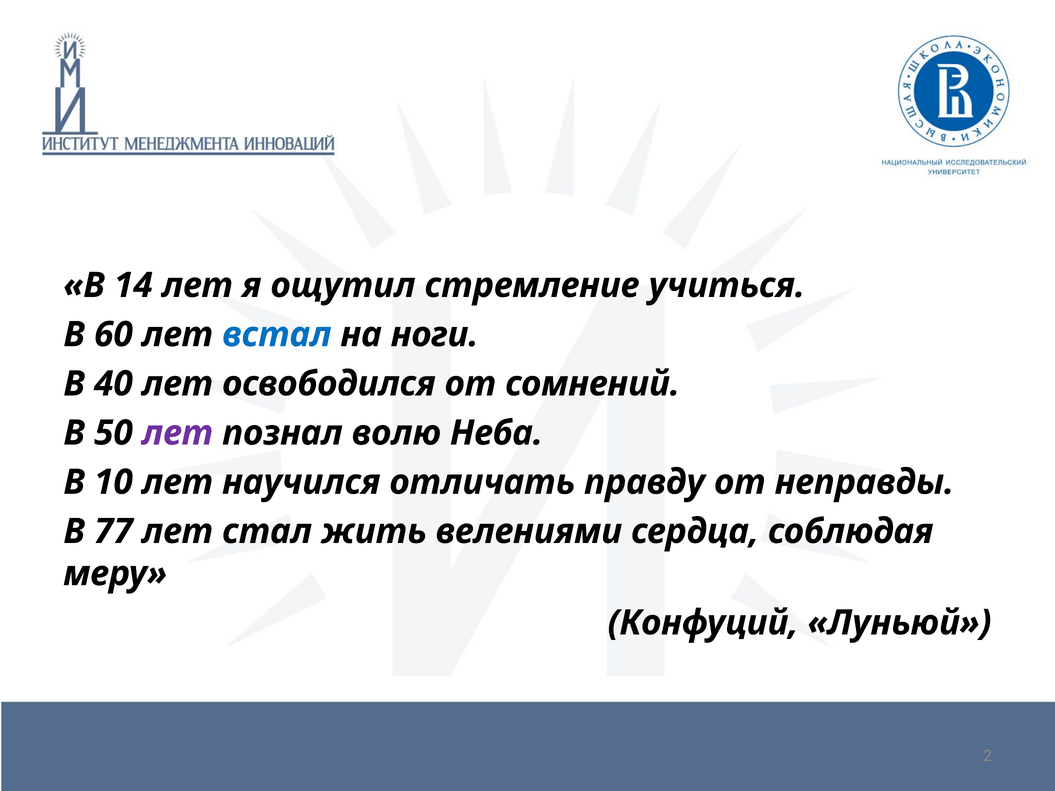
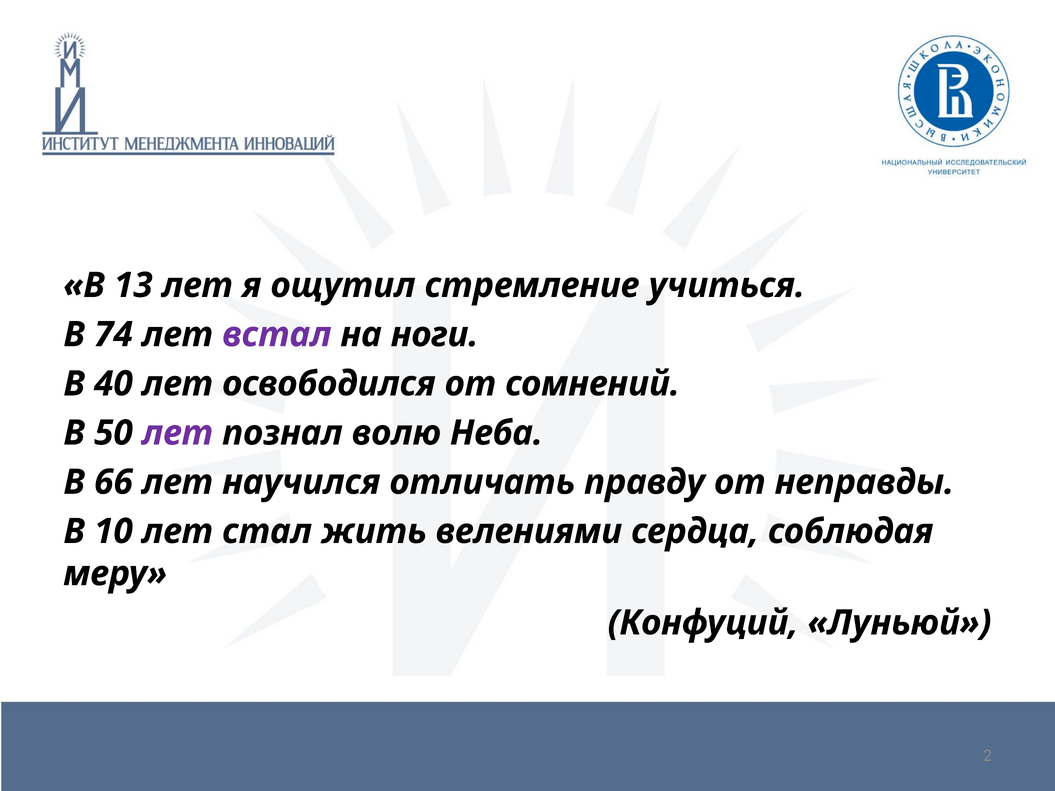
14: 14 -> 13
60: 60 -> 74
встал colour: blue -> purple
10: 10 -> 66
77: 77 -> 10
